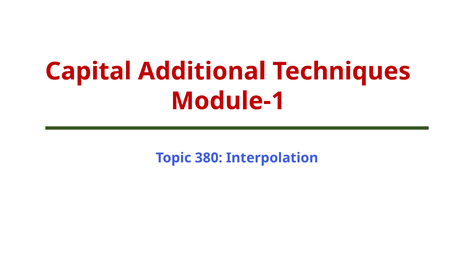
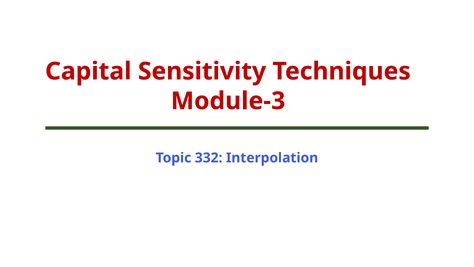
Additional: Additional -> Sensitivity
Module-1: Module-1 -> Module-3
380: 380 -> 332
